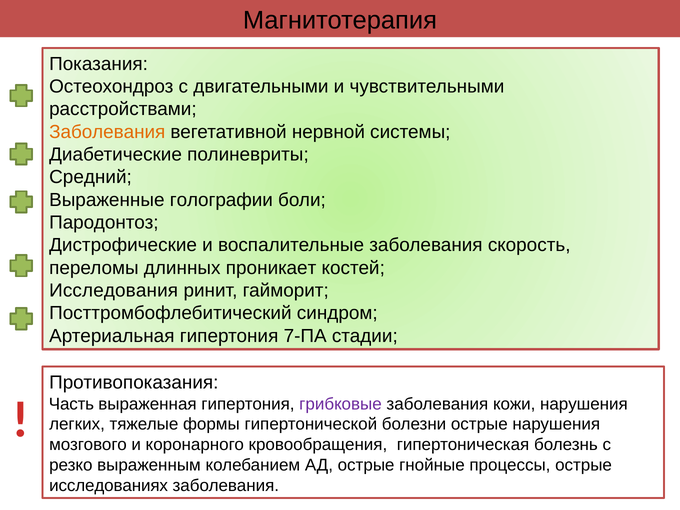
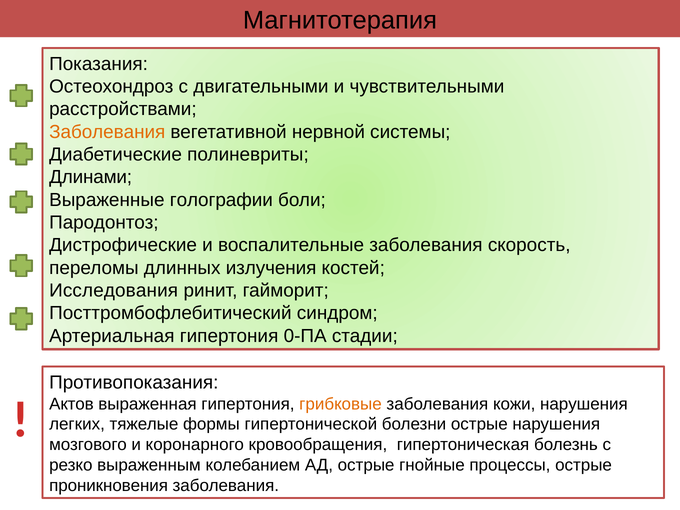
Средний: Средний -> Длинами
проникает: проникает -> излучения
7-ПА: 7-ПА -> 0-ПА
Часть: Часть -> Актов
грибковые colour: purple -> orange
исследованиях: исследованиях -> проникновения
